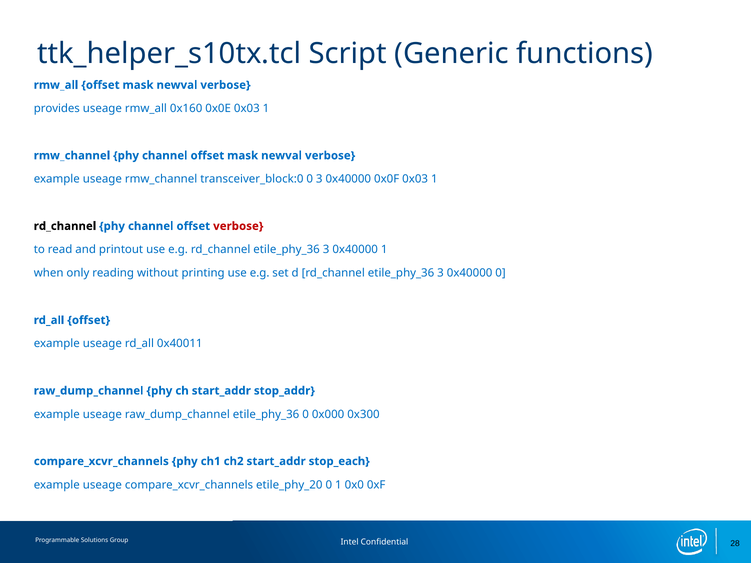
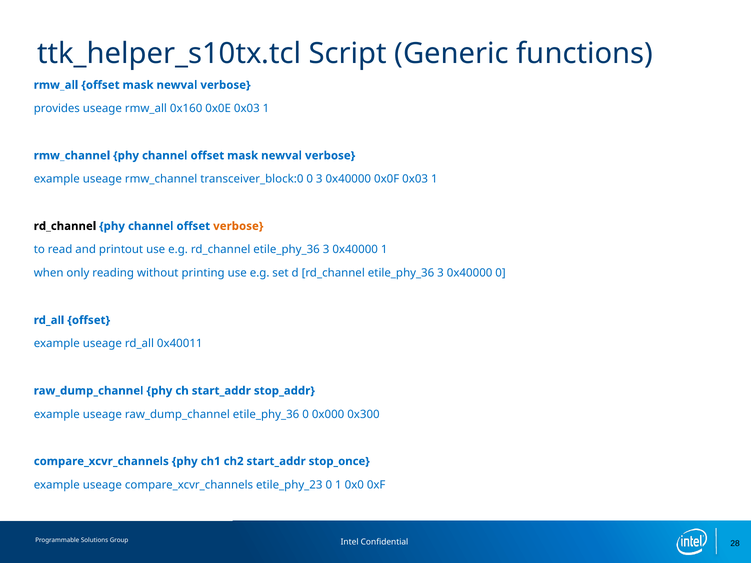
verbose at (238, 226) colour: red -> orange
stop_each: stop_each -> stop_once
etile_phy_20: etile_phy_20 -> etile_phy_23
